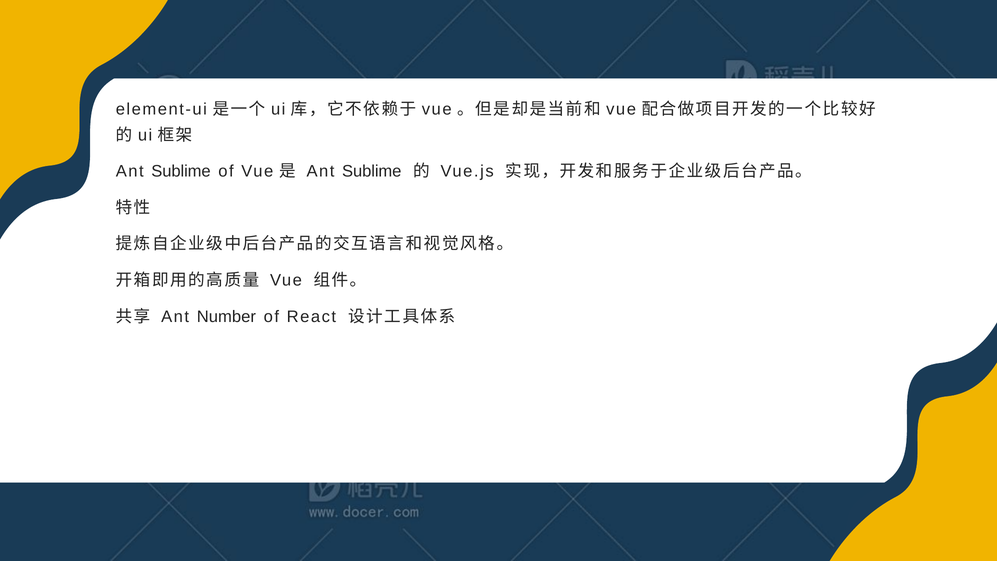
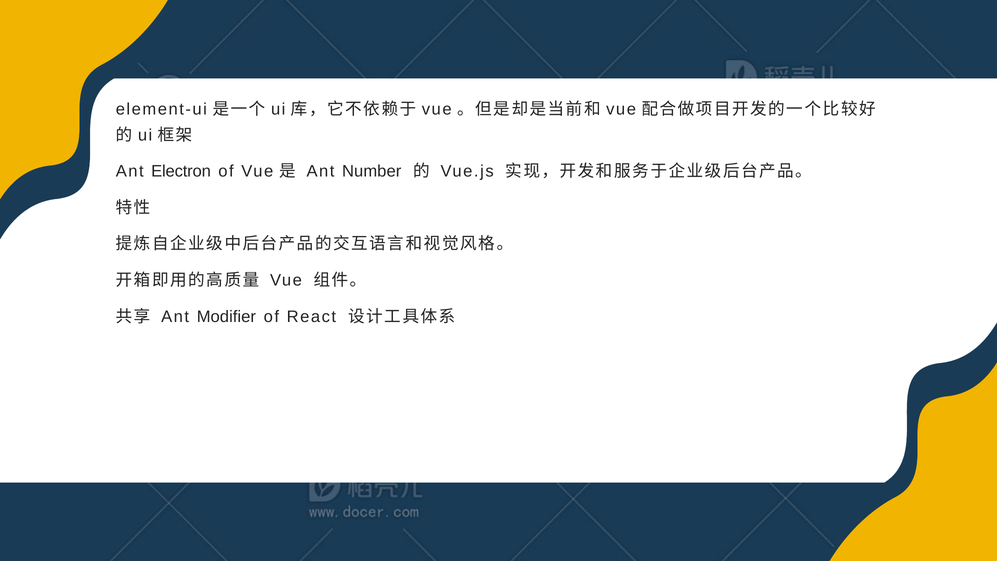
Sublime at (181, 171): Sublime -> Electron
Sublime at (372, 171): Sublime -> Number
Number: Number -> Modifier
